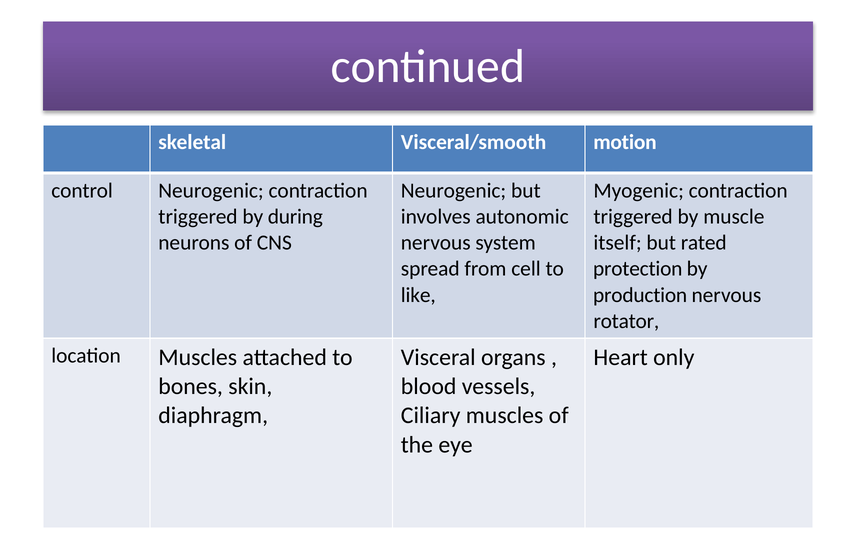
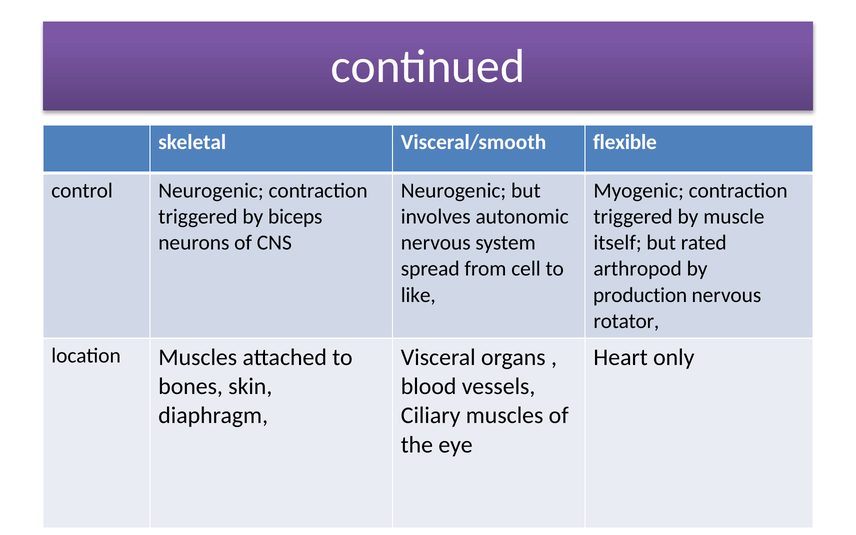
motion: motion -> flexible
during: during -> biceps
protection: protection -> arthropod
